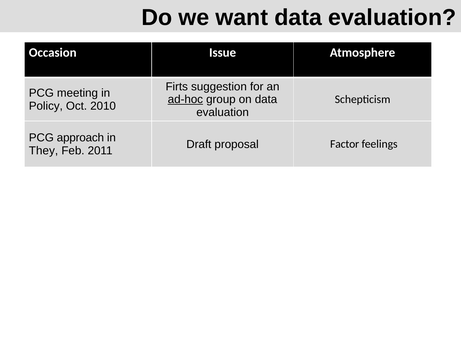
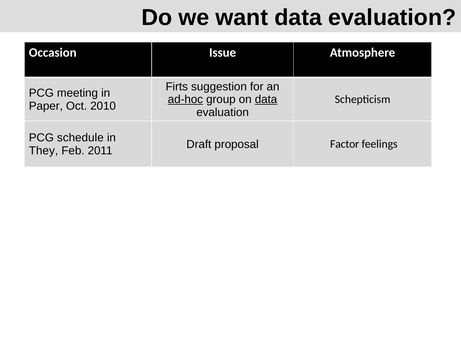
data at (266, 99) underline: none -> present
Policy: Policy -> Paper
approach: approach -> schedule
